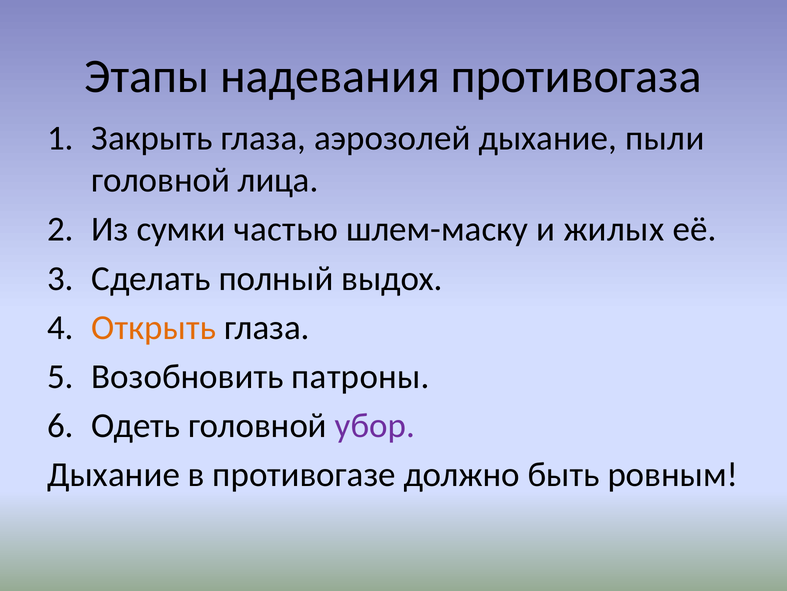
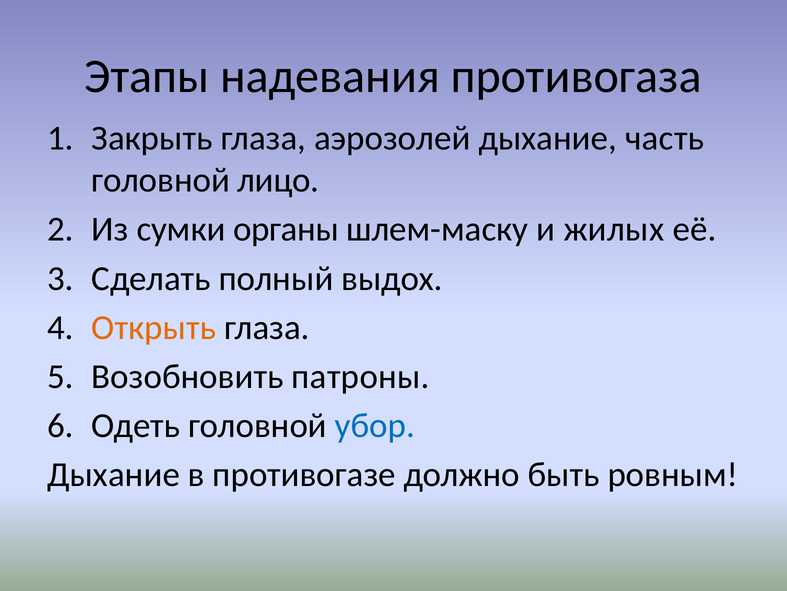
пыли: пыли -> часть
лица: лица -> лицо
частью: частью -> органы
убор colour: purple -> blue
